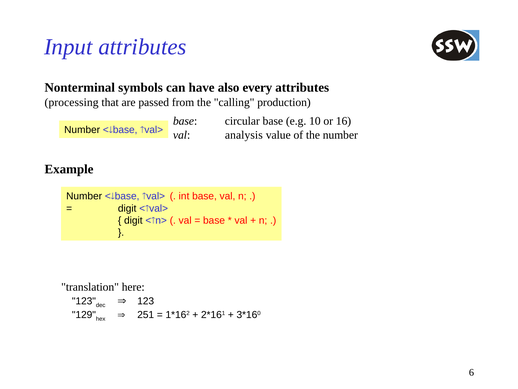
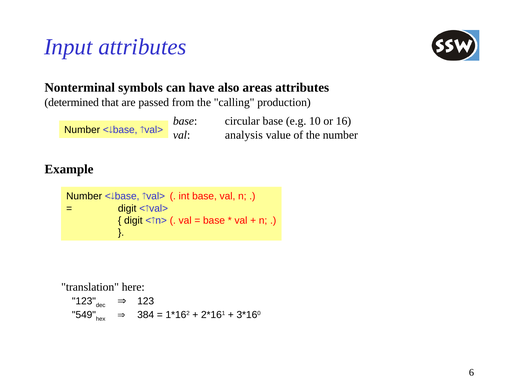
every: every -> areas
processing: processing -> determined
129: 129 -> 549
251: 251 -> 384
